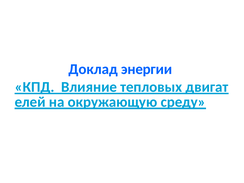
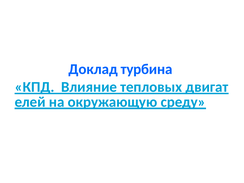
энергии: энергии -> турбина
